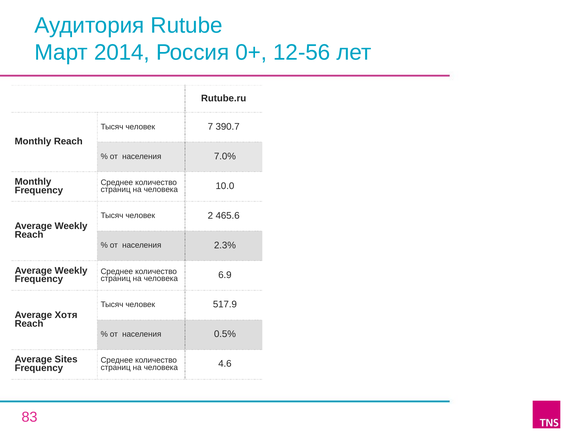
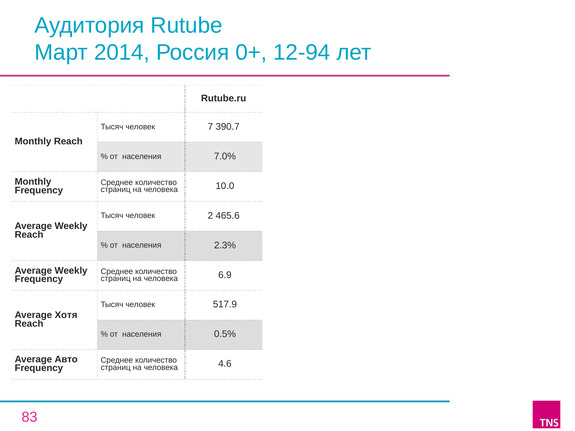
12-56: 12-56 -> 12-94
Sites: Sites -> Авто
